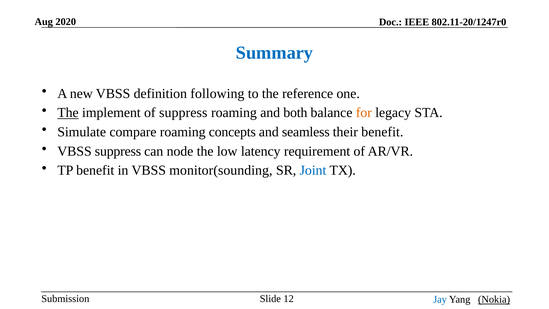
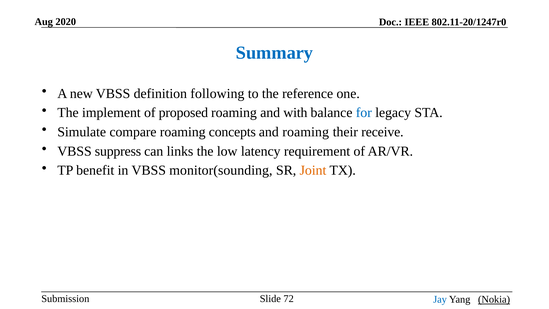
The at (68, 113) underline: present -> none
of suppress: suppress -> proposed
both: both -> with
for colour: orange -> blue
and seamless: seamless -> roaming
their benefit: benefit -> receive
node: node -> links
Joint colour: blue -> orange
12: 12 -> 72
